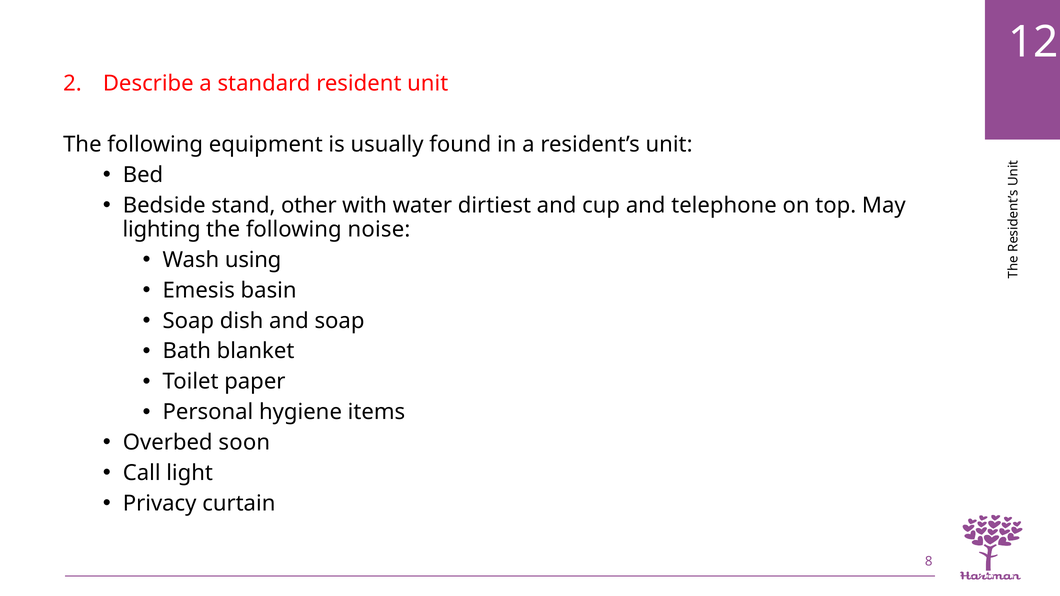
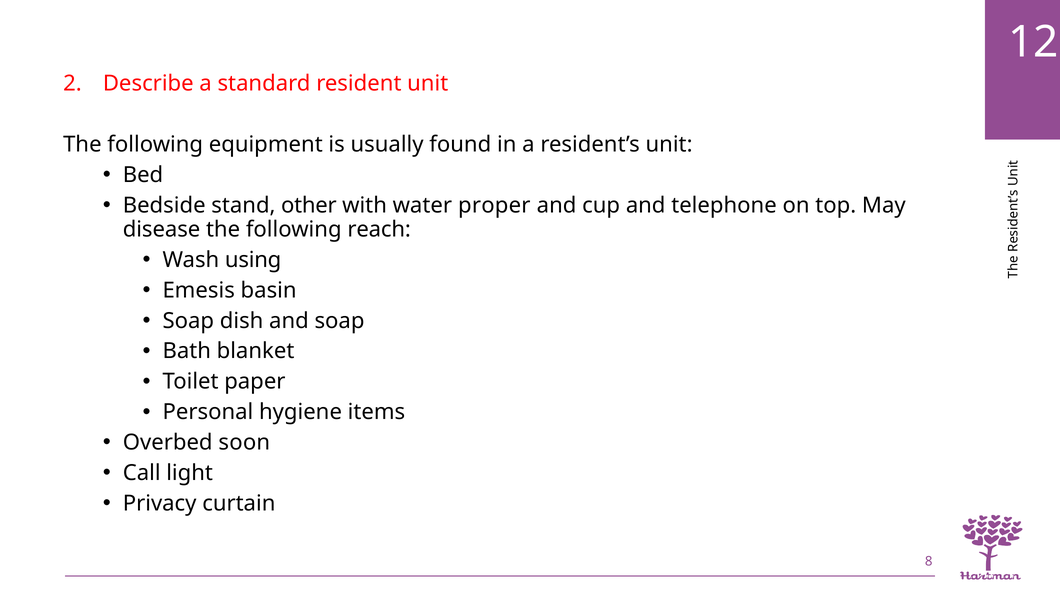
dirtiest: dirtiest -> proper
lighting: lighting -> disease
noise: noise -> reach
